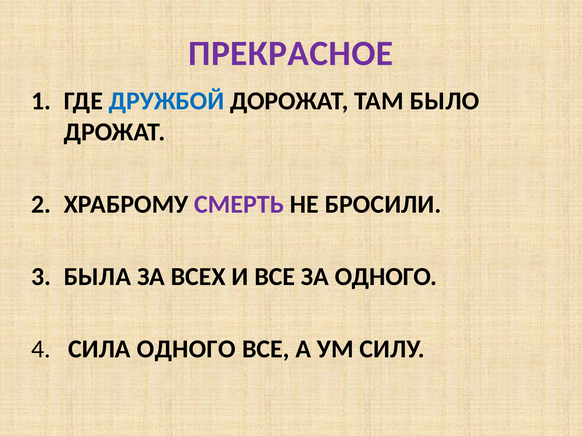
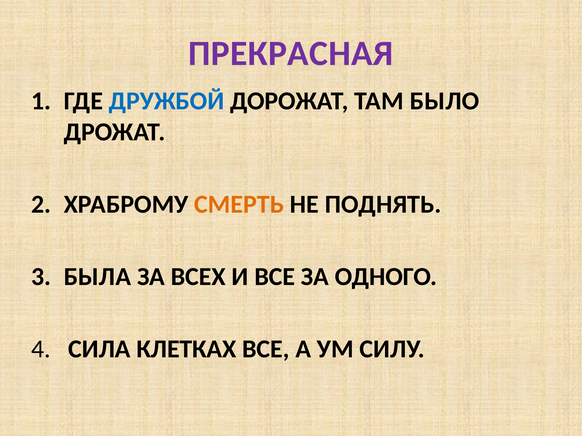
ПРЕКРАСНОЕ: ПРЕКРАСНОЕ -> ПРЕКРАСНАЯ
СМЕРТЬ colour: purple -> orange
БРОСИЛИ: БРОСИЛИ -> ПОДНЯТЬ
СИЛА ОДНОГО: ОДНОГО -> КЛЕТКАХ
